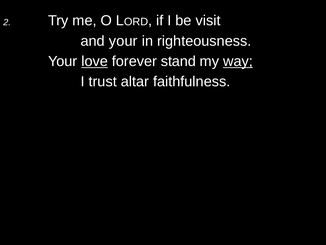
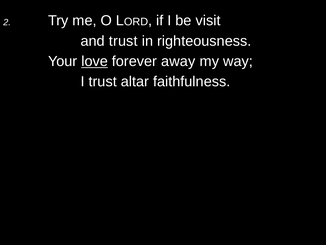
and your: your -> trust
stand: stand -> away
way underline: present -> none
